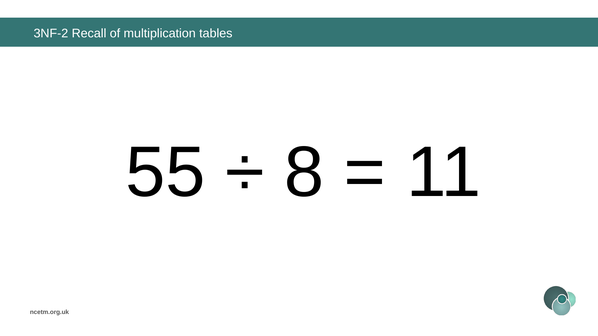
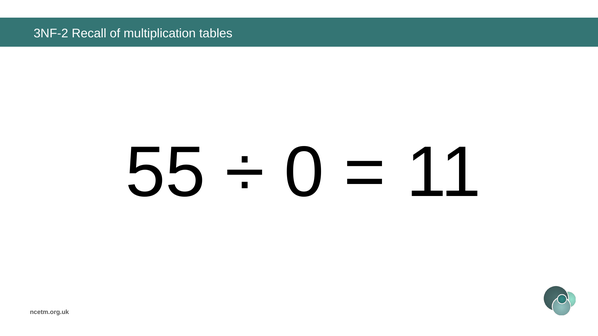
8: 8 -> 0
